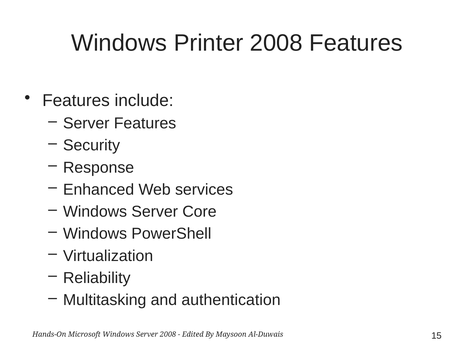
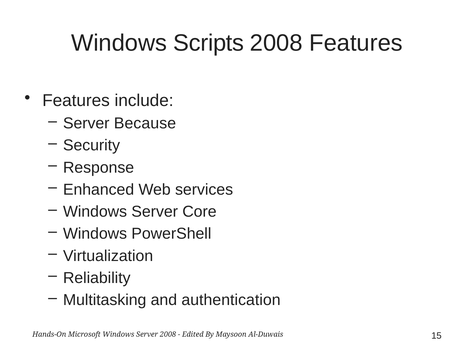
Printer: Printer -> Scripts
Server Features: Features -> Because
